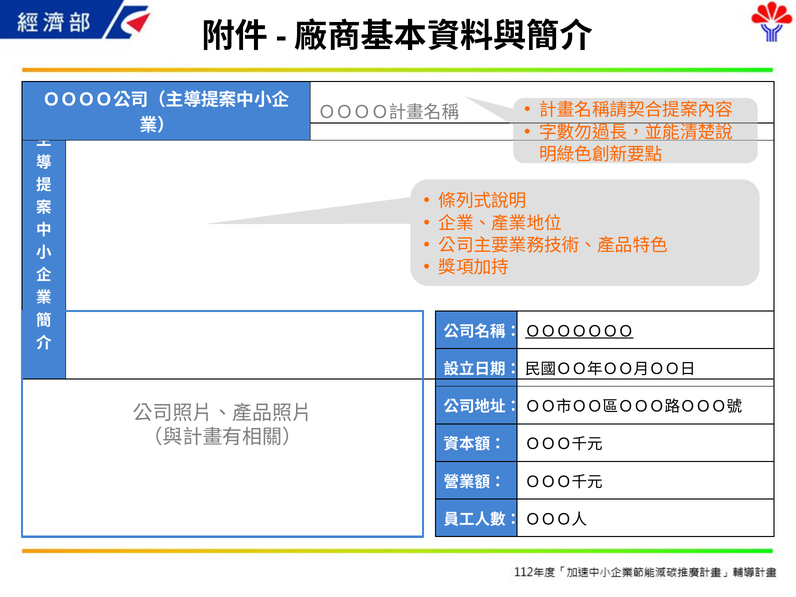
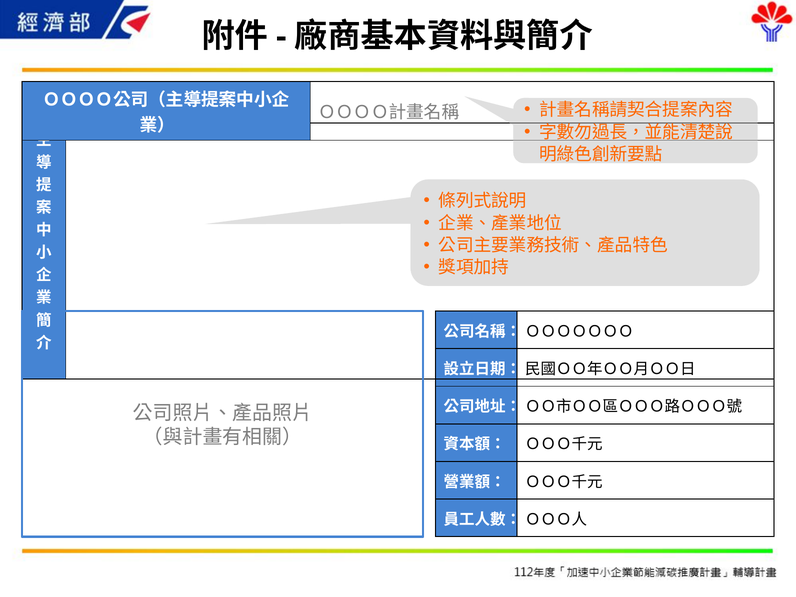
ＯＯＯＯＯＯＯ underline: present -> none
